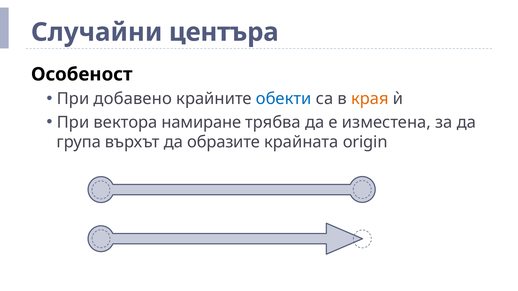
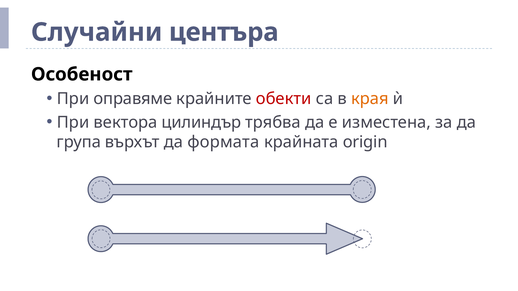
добавено: добавено -> оправяме
обекти colour: blue -> red
намиране: намиране -> цилиндър
образите: образите -> формата
